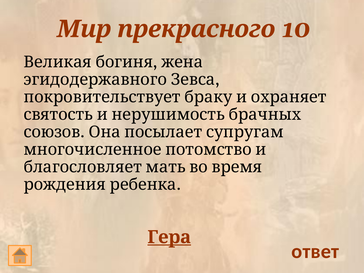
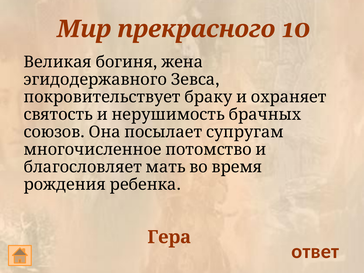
Гера underline: present -> none
